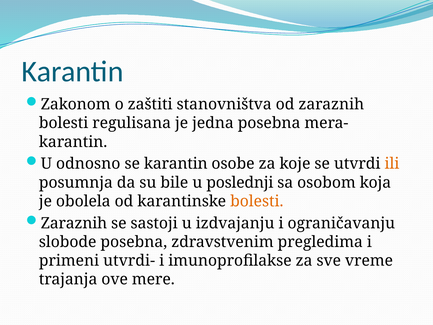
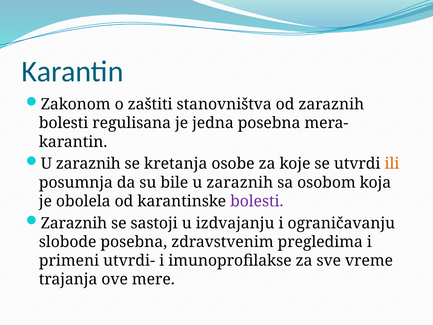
odnosno at (88, 164): odnosno -> zaraznih
se karantin: karantin -> kretanja
bile u poslednji: poslednji -> zaraznih
bolesti at (257, 201) colour: orange -> purple
